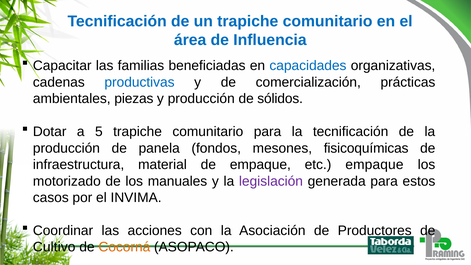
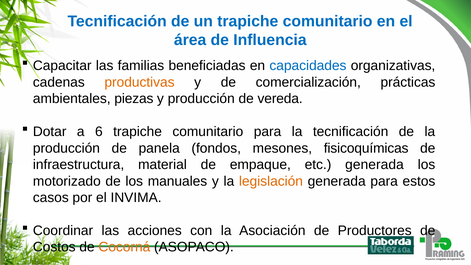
productivas colour: blue -> orange
sólidos: sólidos -> vereda
5: 5 -> 6
etc empaque: empaque -> generada
legislación colour: purple -> orange
Cultivo: Cultivo -> Costos
